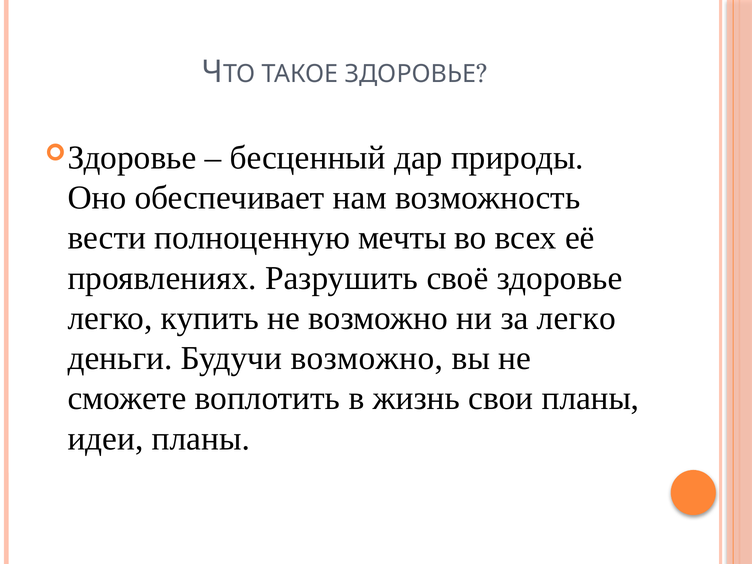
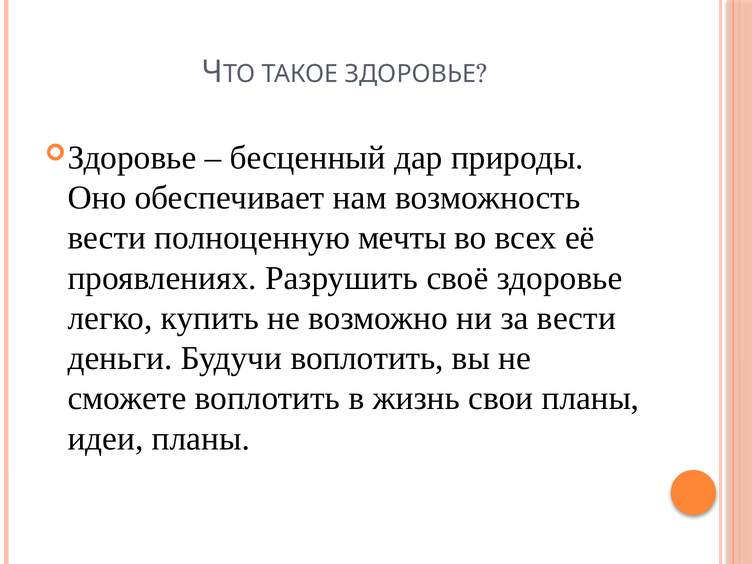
за легко: легко -> вести
Будучи возможно: возможно -> воплотить
